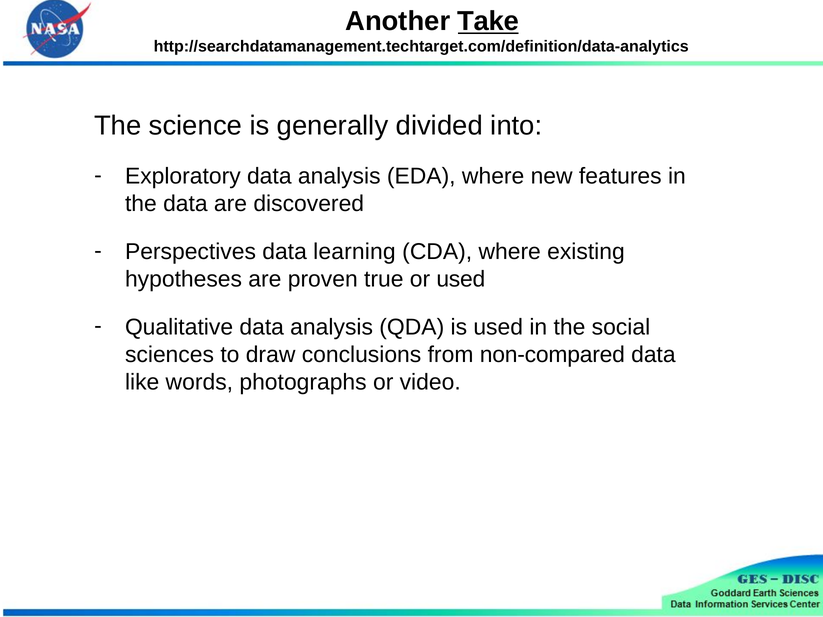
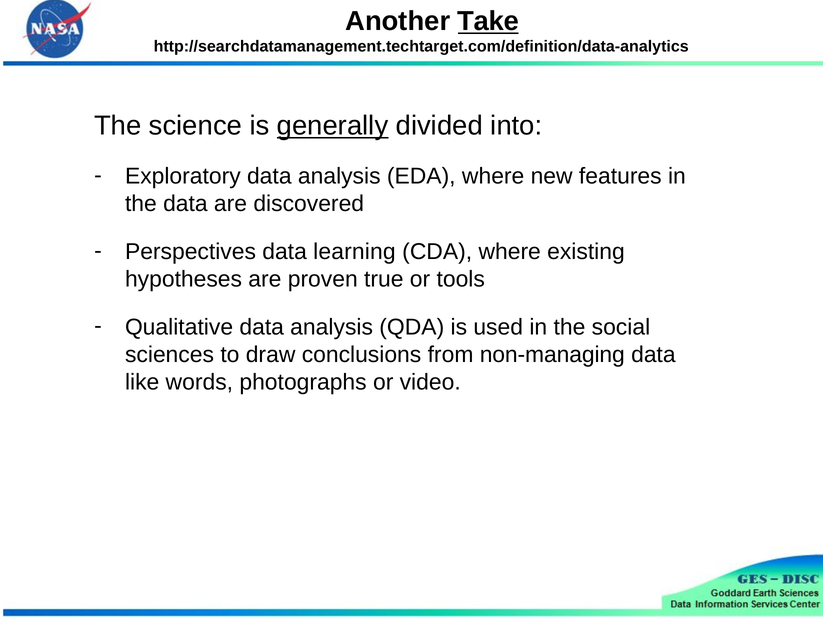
generally underline: none -> present
or used: used -> tools
non-compared: non-compared -> non-managing
